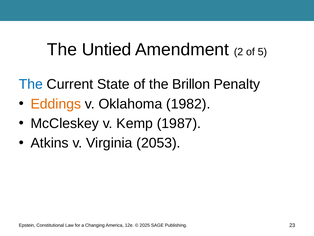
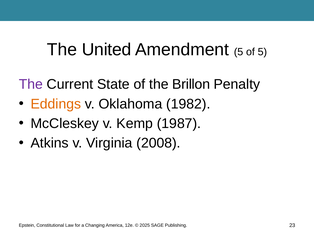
Untied: Untied -> United
Amendment 2: 2 -> 5
The at (31, 84) colour: blue -> purple
2053: 2053 -> 2008
